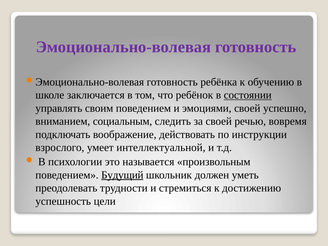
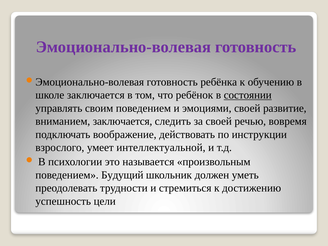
успешно: успешно -> развитие
вниманием социальным: социальным -> заключается
Будущий underline: present -> none
